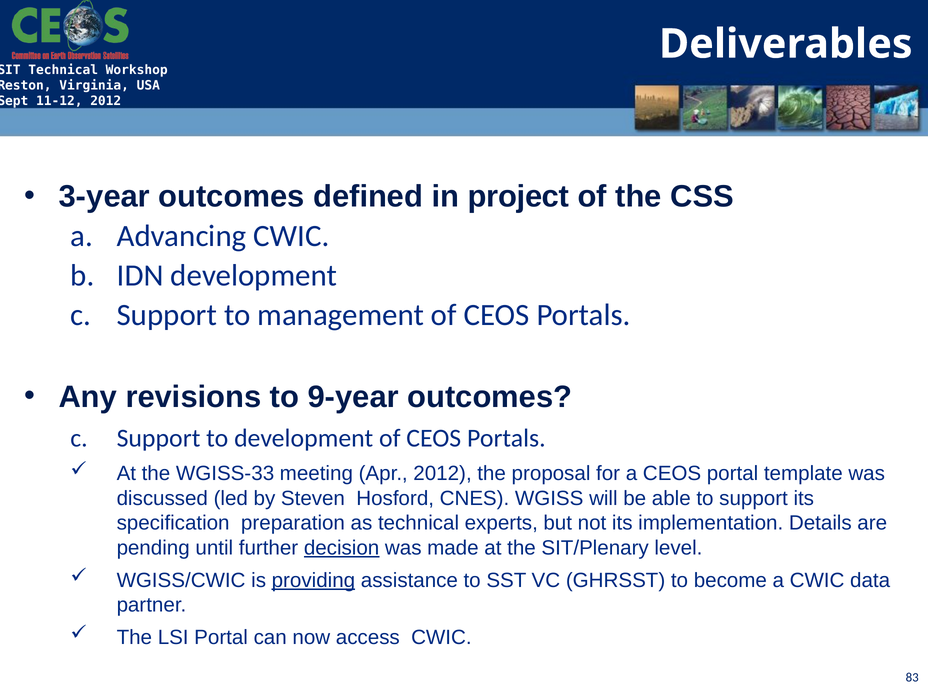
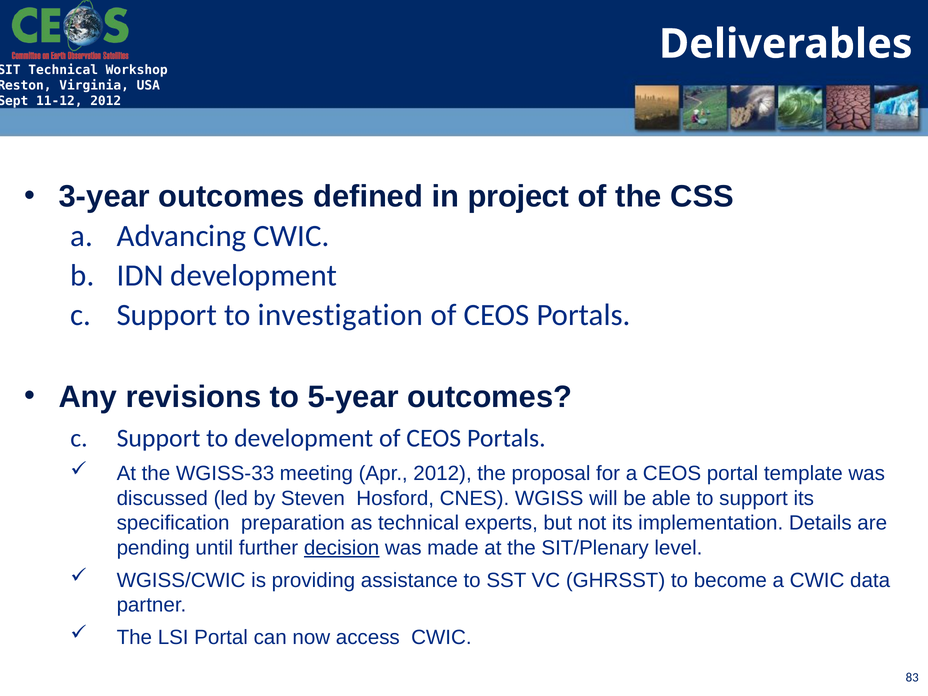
management: management -> investigation
9-year: 9-year -> 5-year
providing underline: present -> none
